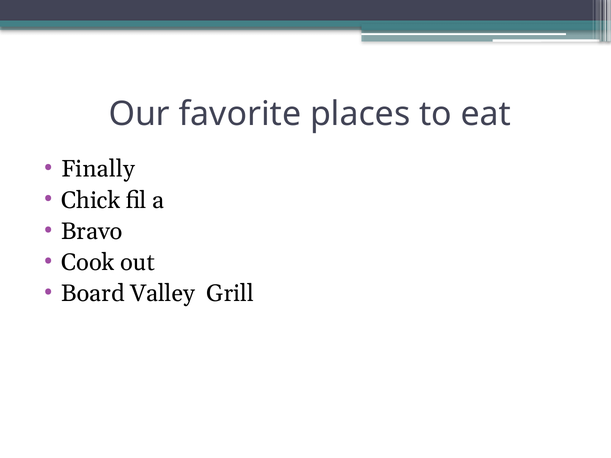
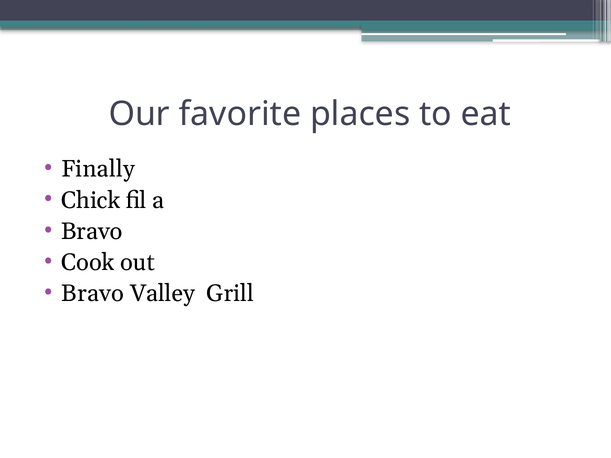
Board at (93, 294): Board -> Bravo
